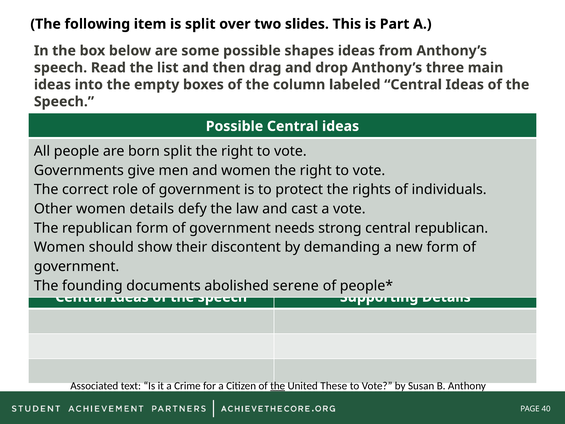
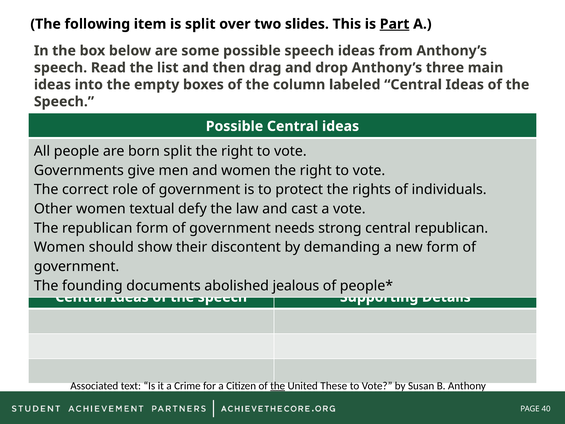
Part underline: none -> present
possible shapes: shapes -> speech
women details: details -> textual
serene: serene -> jealous
